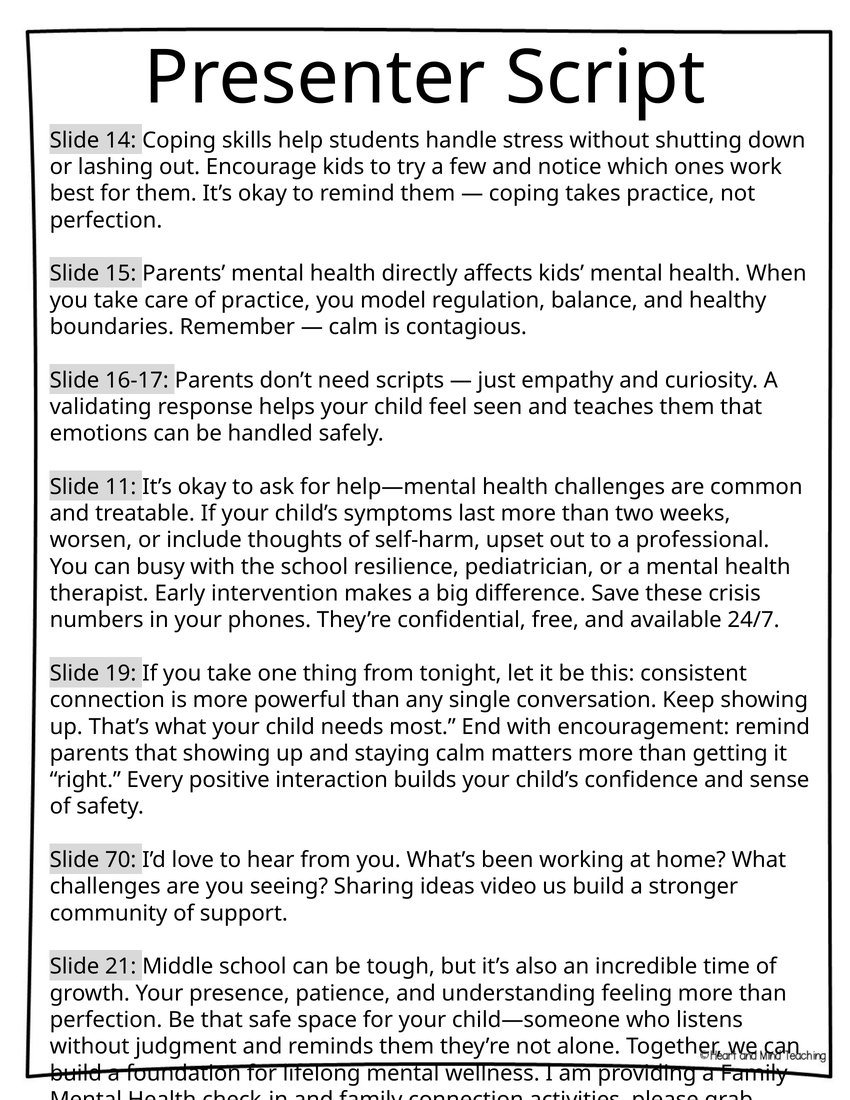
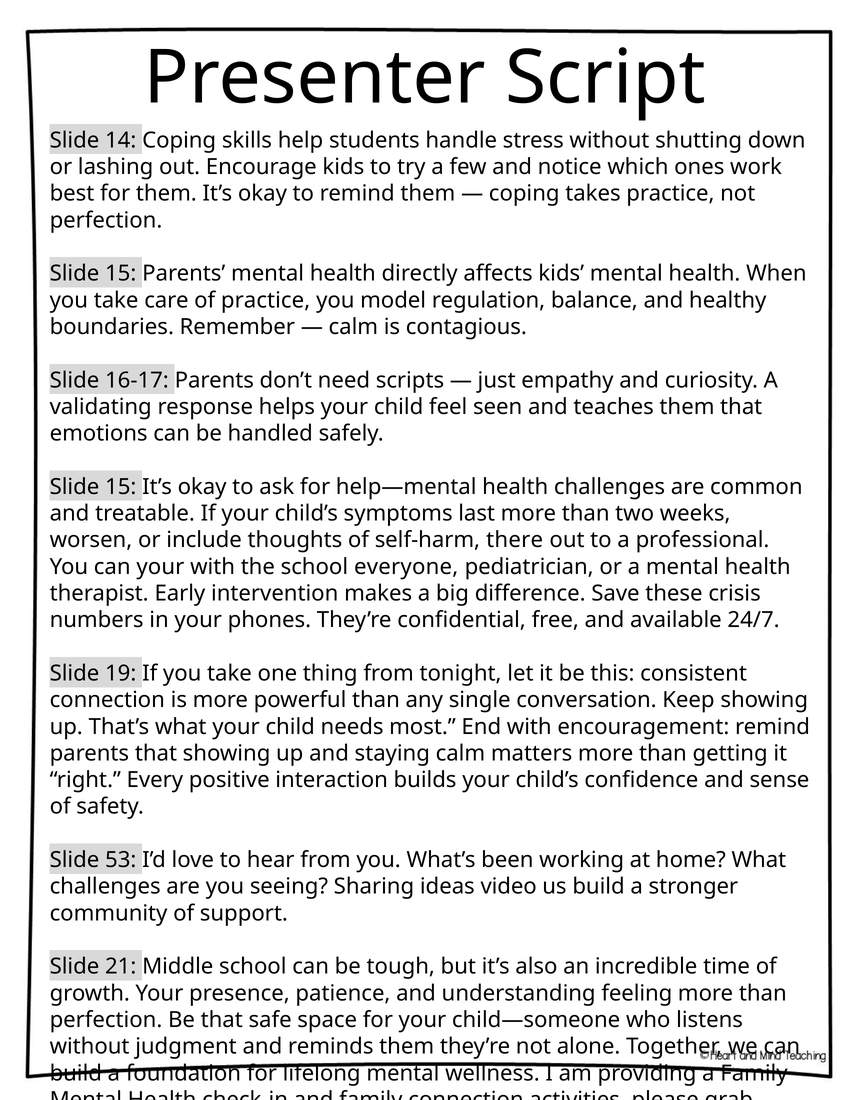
11 at (121, 487): 11 -> 15
upset: upset -> there
can busy: busy -> your
resilience: resilience -> everyone
70: 70 -> 53
